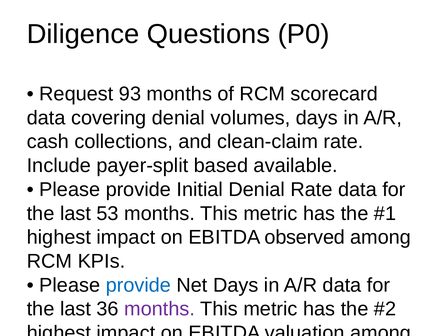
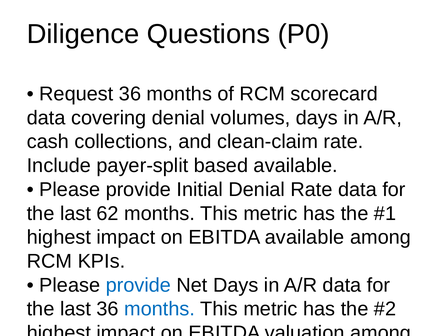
Request 93: 93 -> 36
53: 53 -> 62
EBITDA observed: observed -> available
months at (160, 309) colour: purple -> blue
